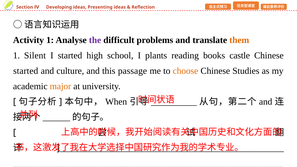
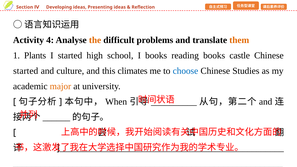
Activity 1: 1 -> 4
the colour: purple -> orange
Silent: Silent -> Plants
I plants: plants -> books
passage: passage -> climates
choose colour: orange -> blue
